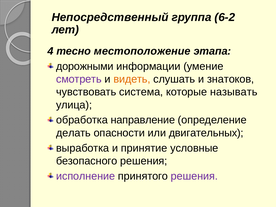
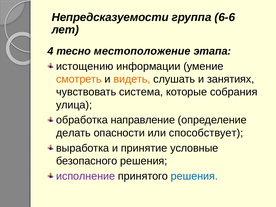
Непосредственный: Непосредственный -> Непредсказуемости
6-2: 6-2 -> 6-6
дорожными: дорожными -> истощению
смотреть colour: purple -> orange
знатоков: знатоков -> занятиях
называть: называть -> собрания
двигательных: двигательных -> способствует
решения at (194, 176) colour: purple -> blue
